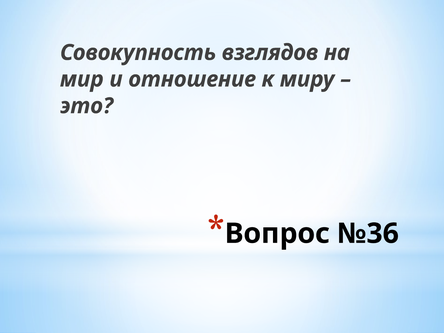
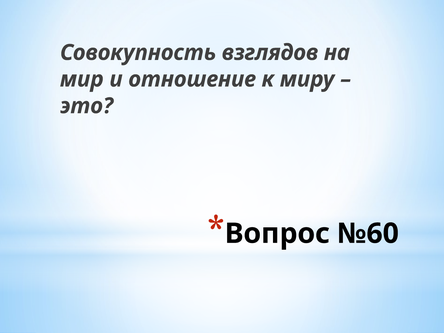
№36: №36 -> №60
